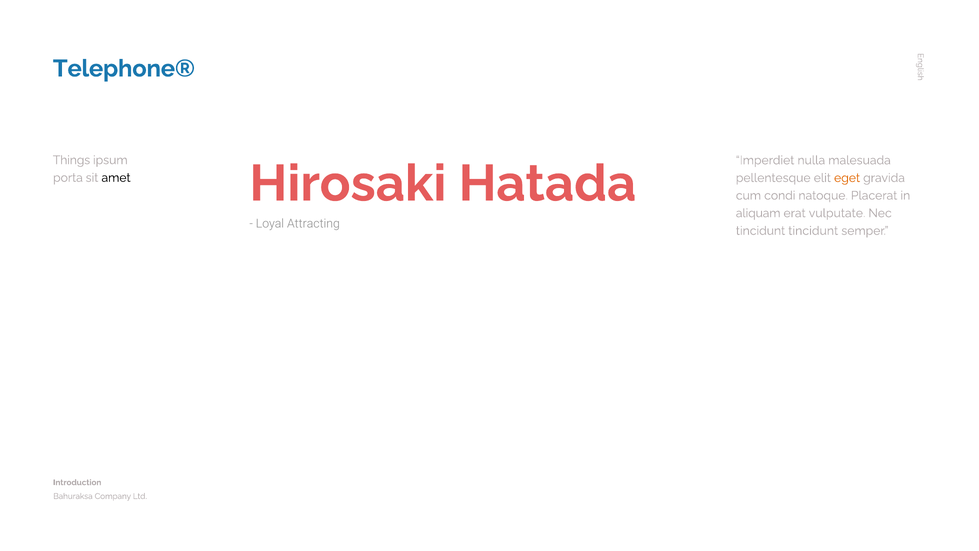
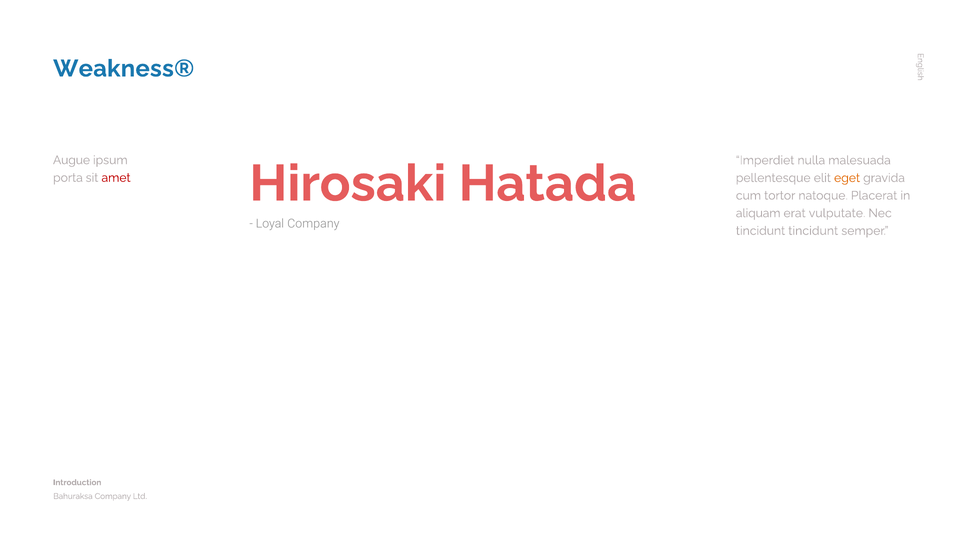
Telephone®: Telephone® -> Weakness®
Things: Things -> Augue
amet colour: black -> red
condi: condi -> tortor
Loyal Attracting: Attracting -> Company
